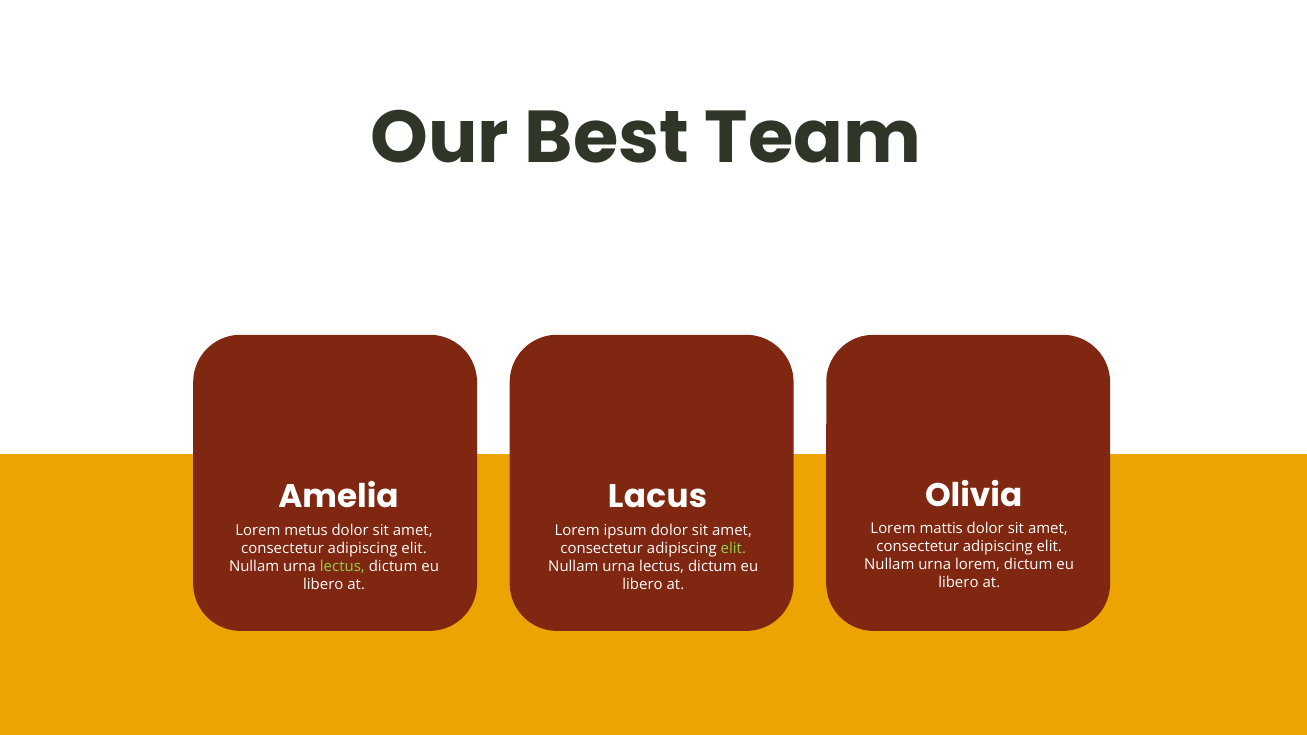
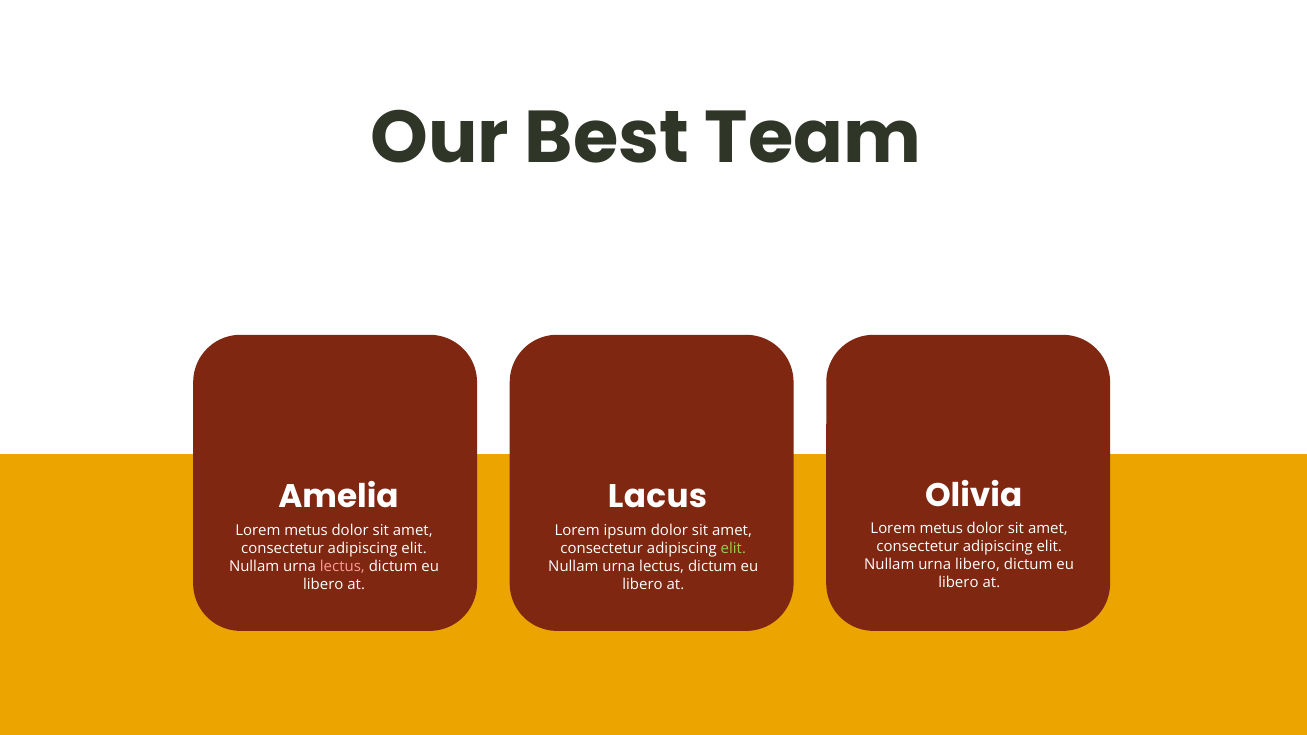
mattis at (941, 529): mattis -> metus
urna lorem: lorem -> libero
lectus at (342, 566) colour: light green -> pink
